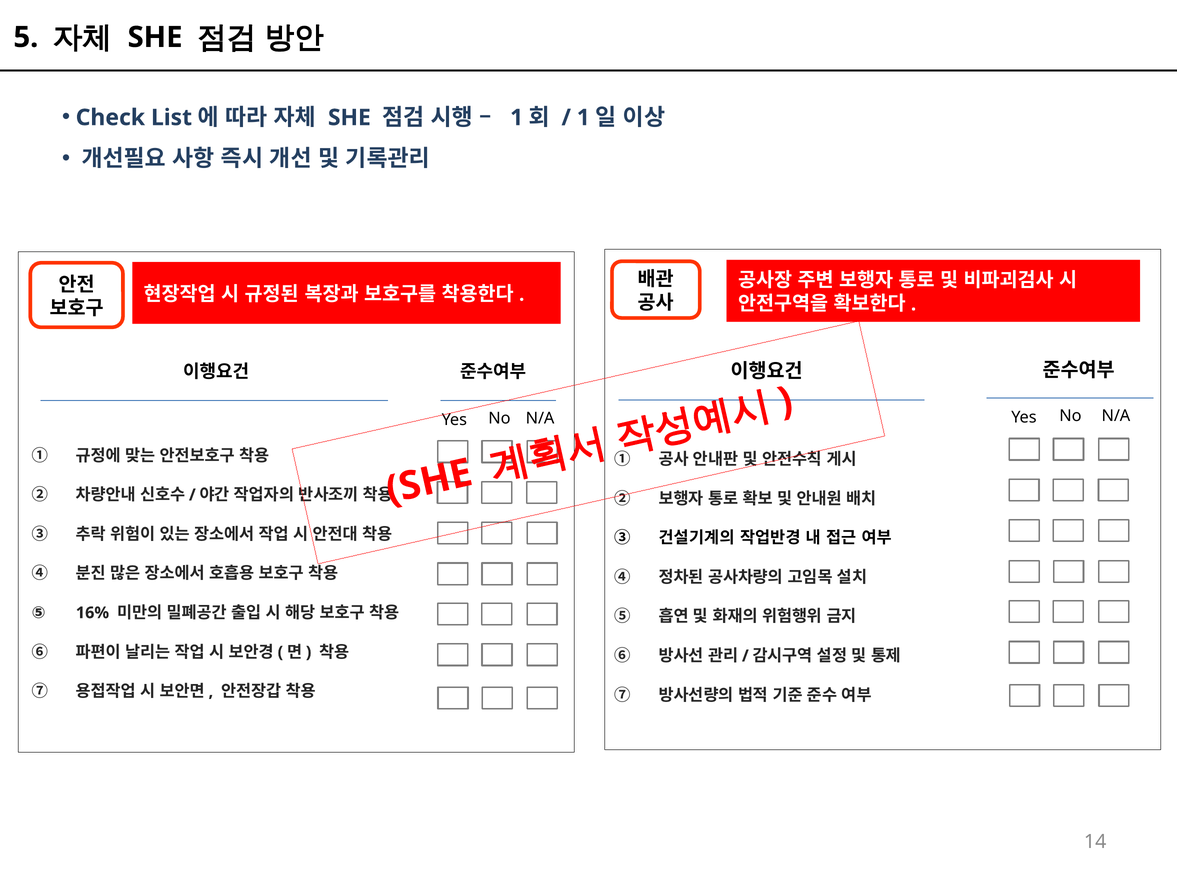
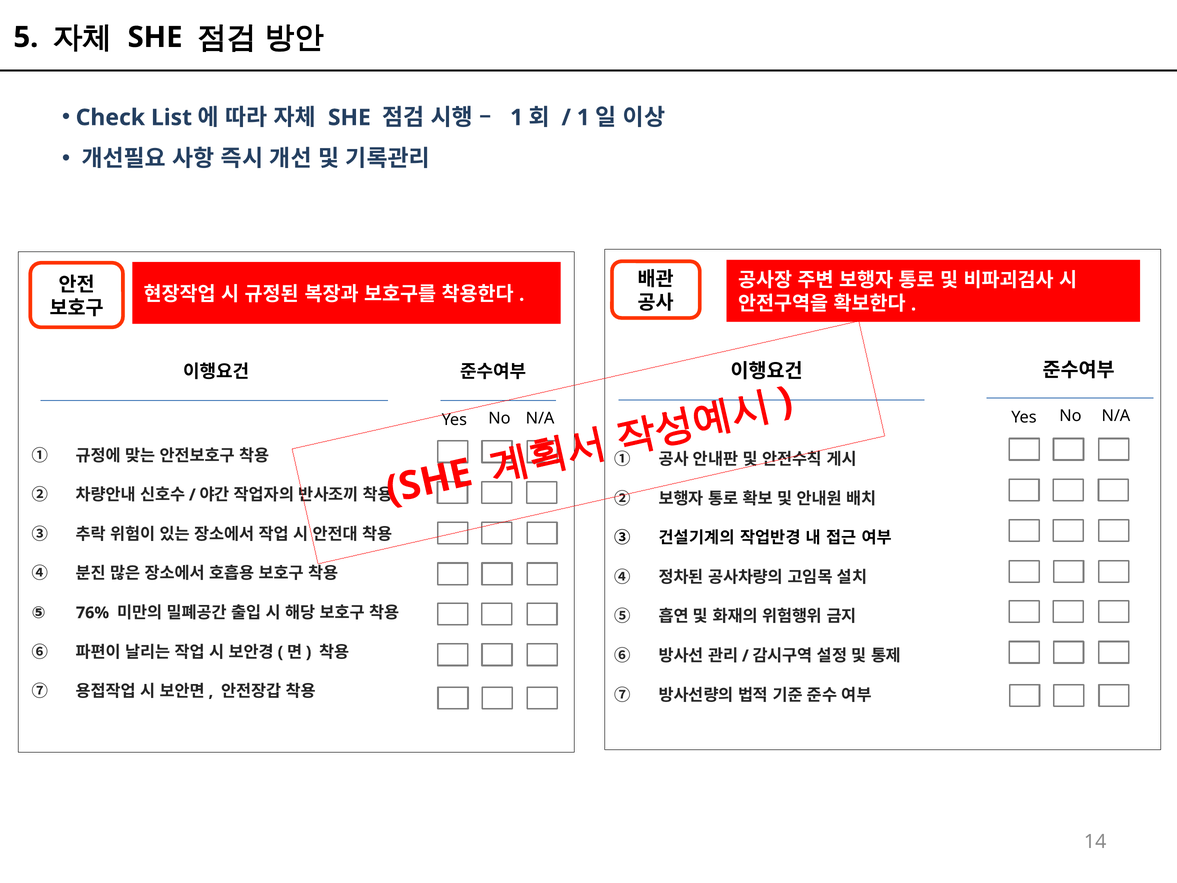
16%: 16% -> 76%
